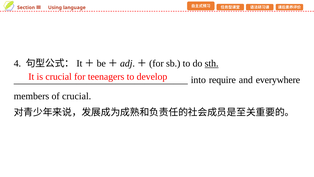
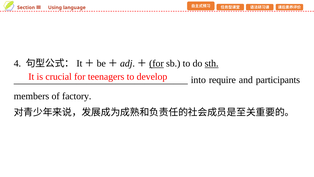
for at (156, 63) underline: none -> present
everywhere: everywhere -> participants
of crucial: crucial -> factory
